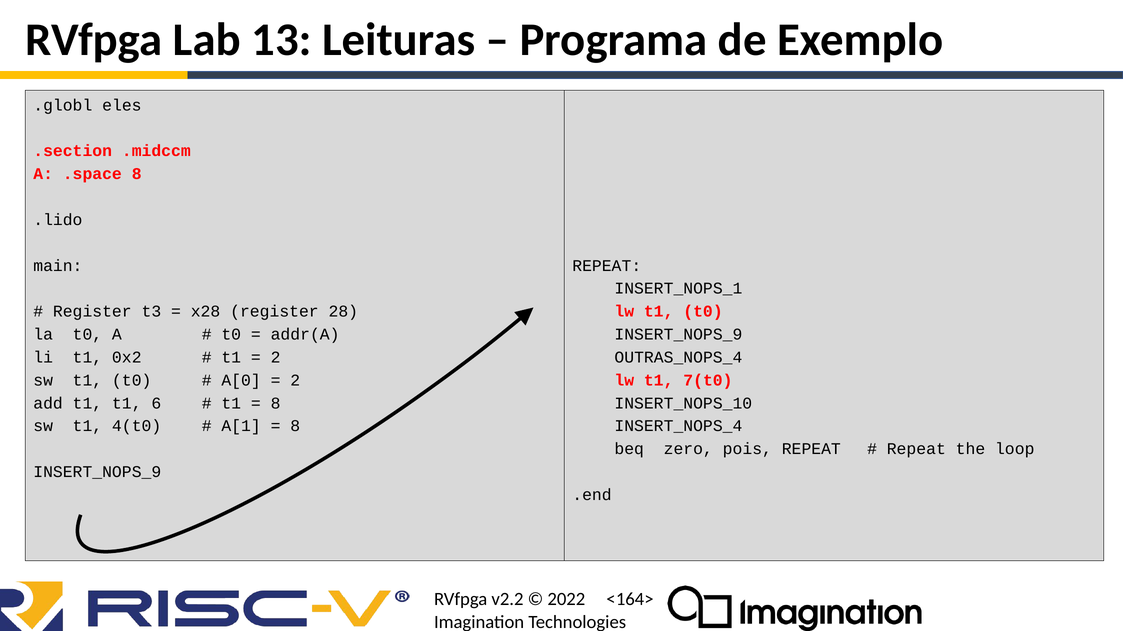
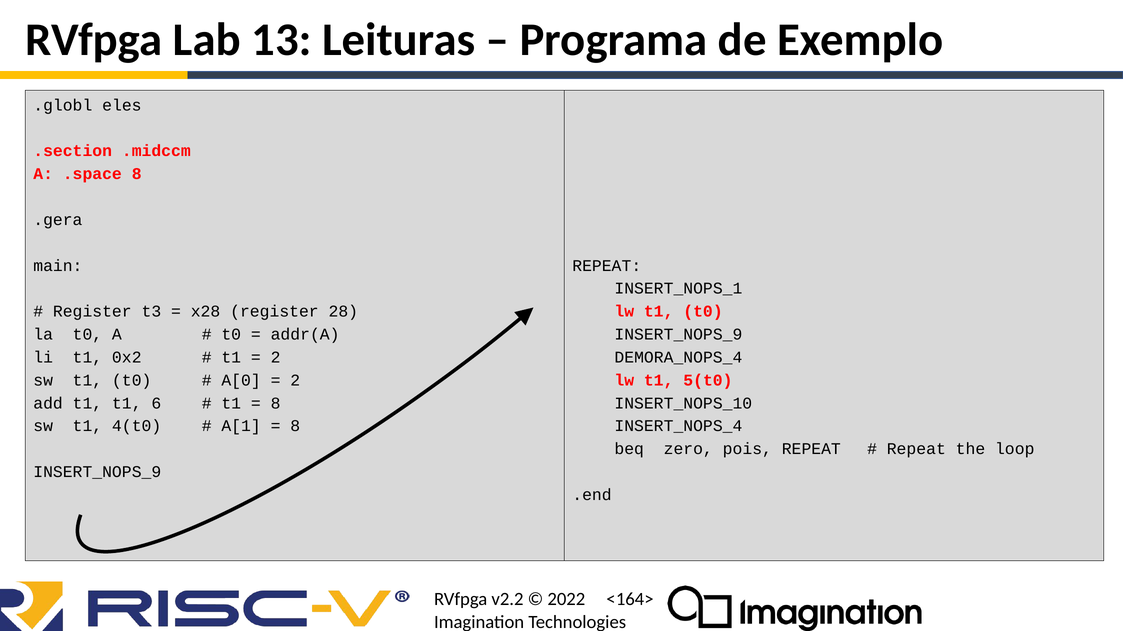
.lido: .lido -> .gera
OUTRAS_NOPS_4: OUTRAS_NOPS_4 -> DEMORA_NOPS_4
7(t0: 7(t0 -> 5(t0
